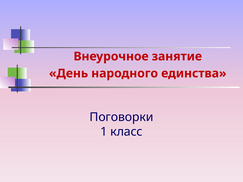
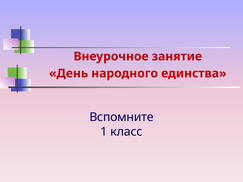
Поговорки: Поговорки -> Вспомните
